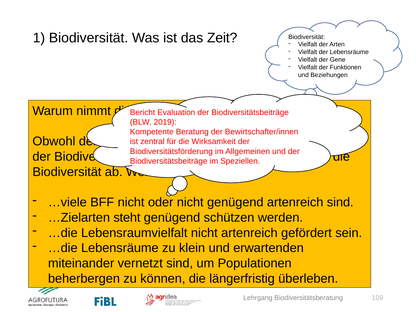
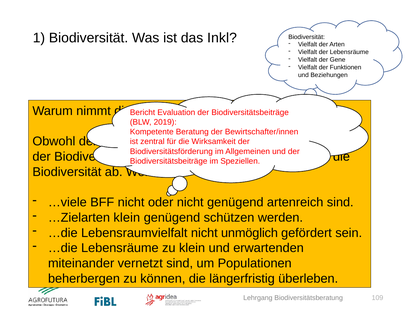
Zeit: Zeit -> Inkl
…Zielarten steht: steht -> klein
nicht artenreich: artenreich -> unmöglich
